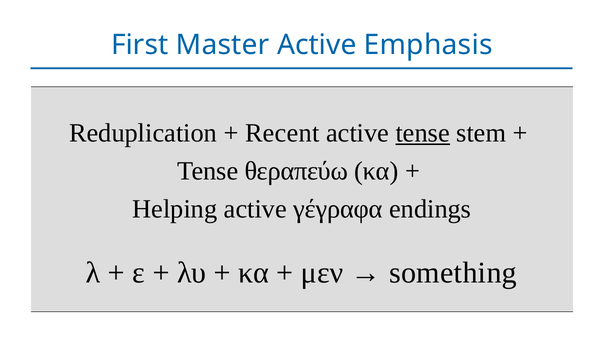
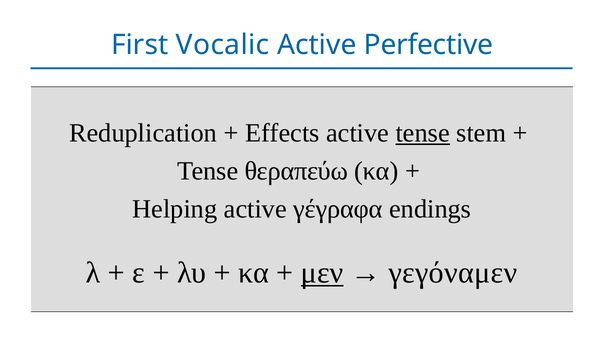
Master: Master -> Vocalic
Emphasis: Emphasis -> Perfective
Recent: Recent -> Effects
μεν underline: none -> present
something: something -> γεγόναμεν
